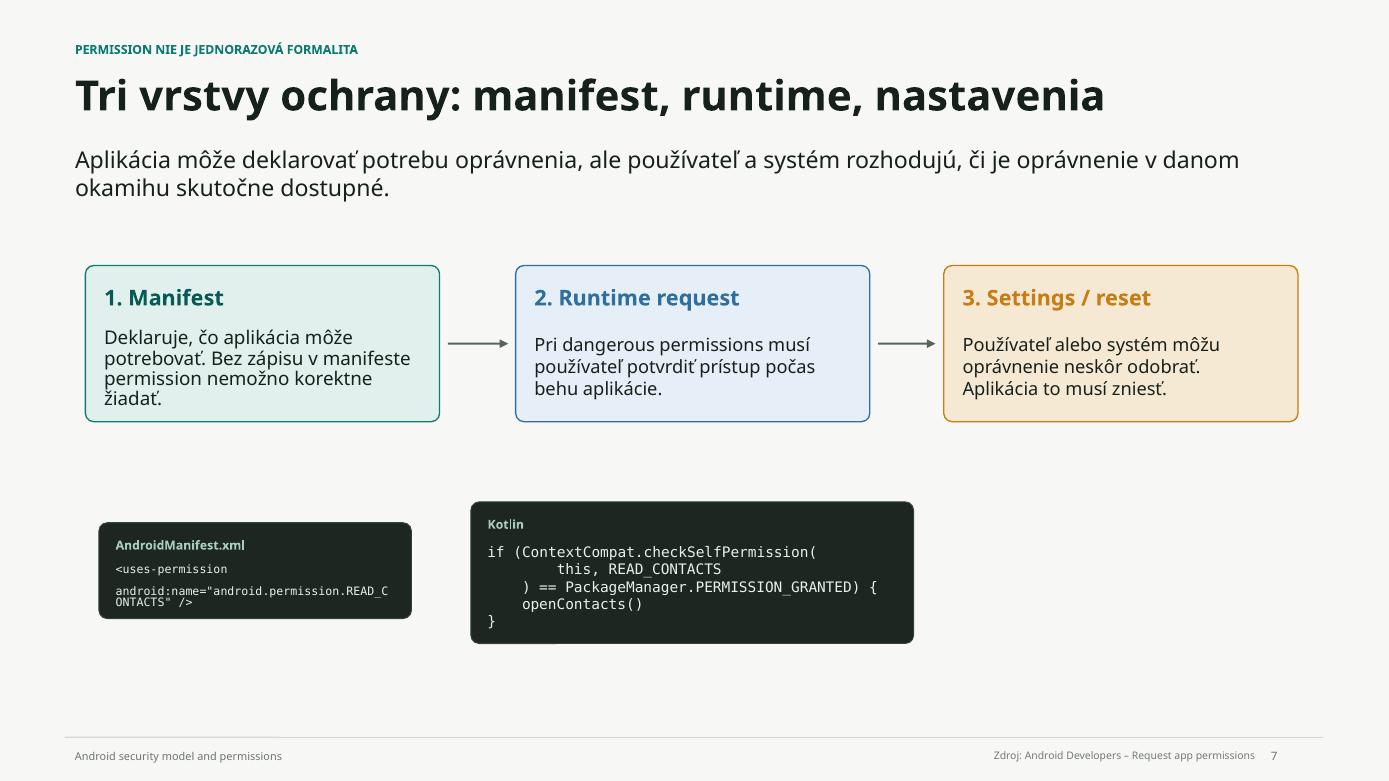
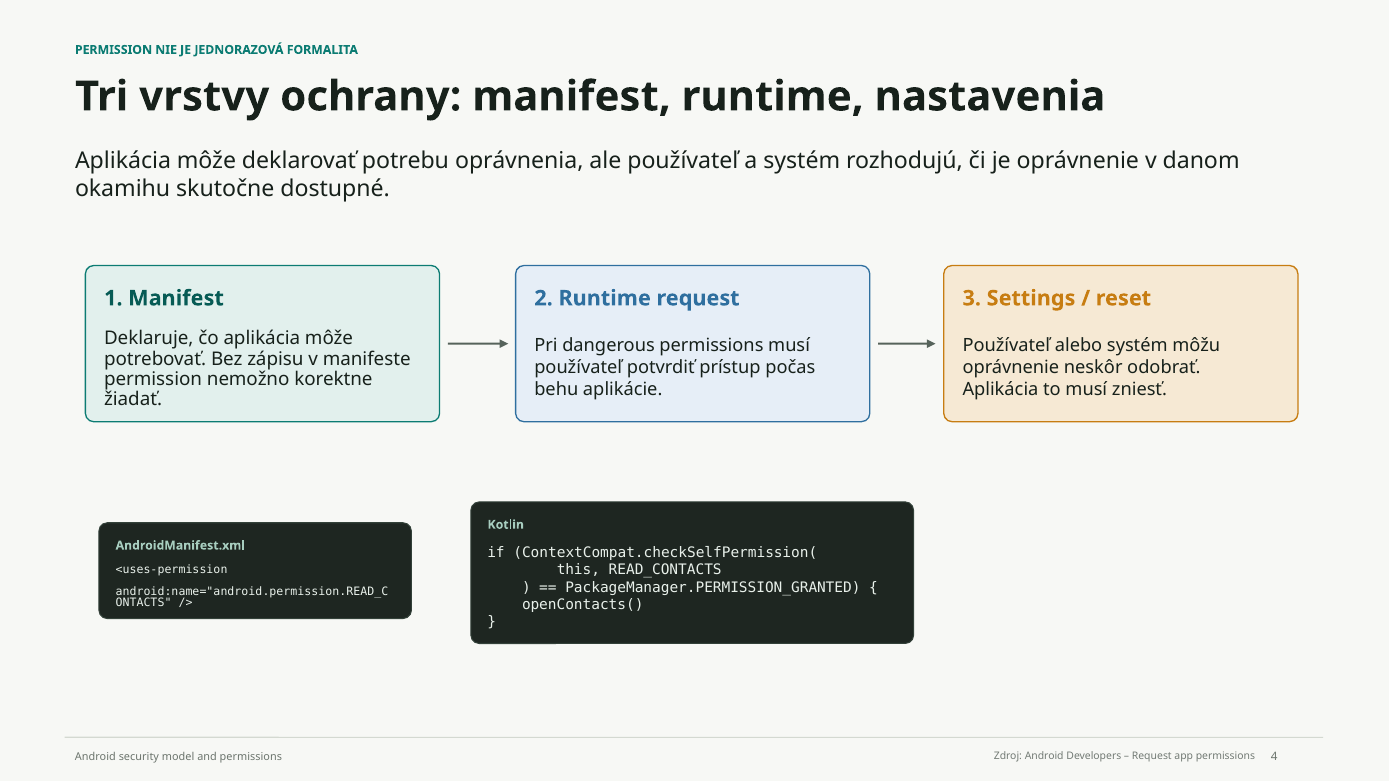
7: 7 -> 4
